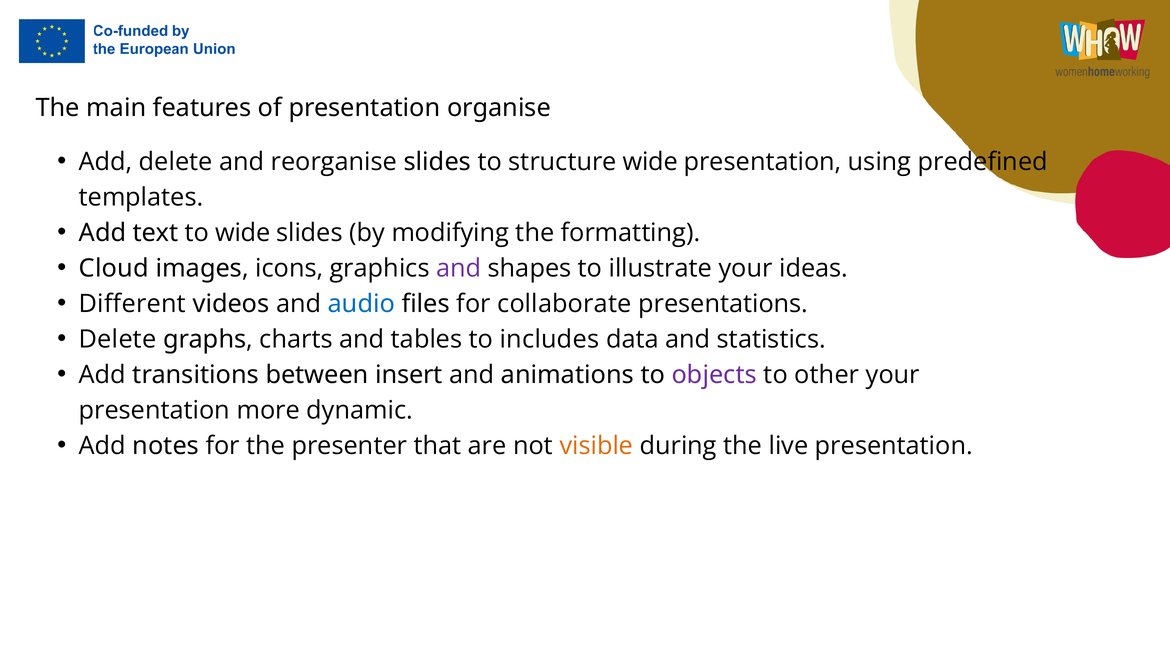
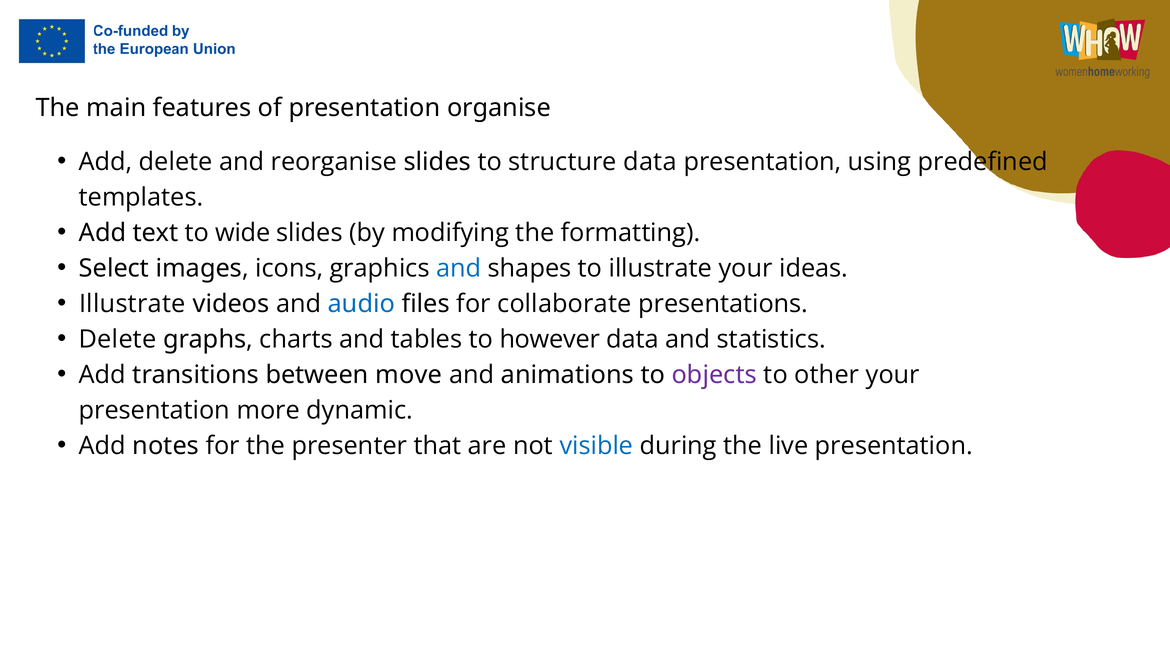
structure wide: wide -> data
Cloud: Cloud -> Select
and at (459, 268) colour: purple -> blue
Different at (132, 304): Different -> Illustrate
includes: includes -> however
insert: insert -> move
visible colour: orange -> blue
